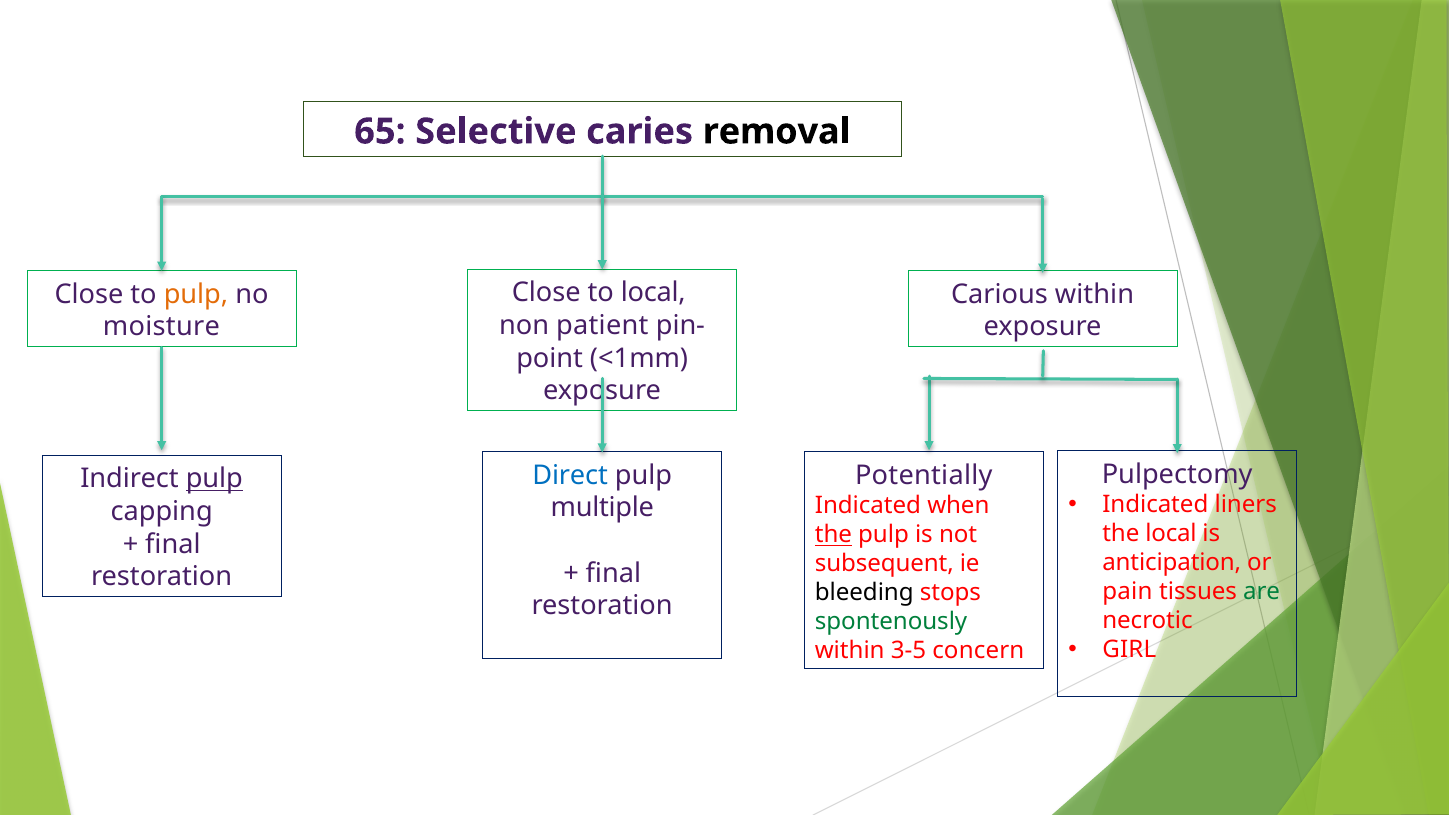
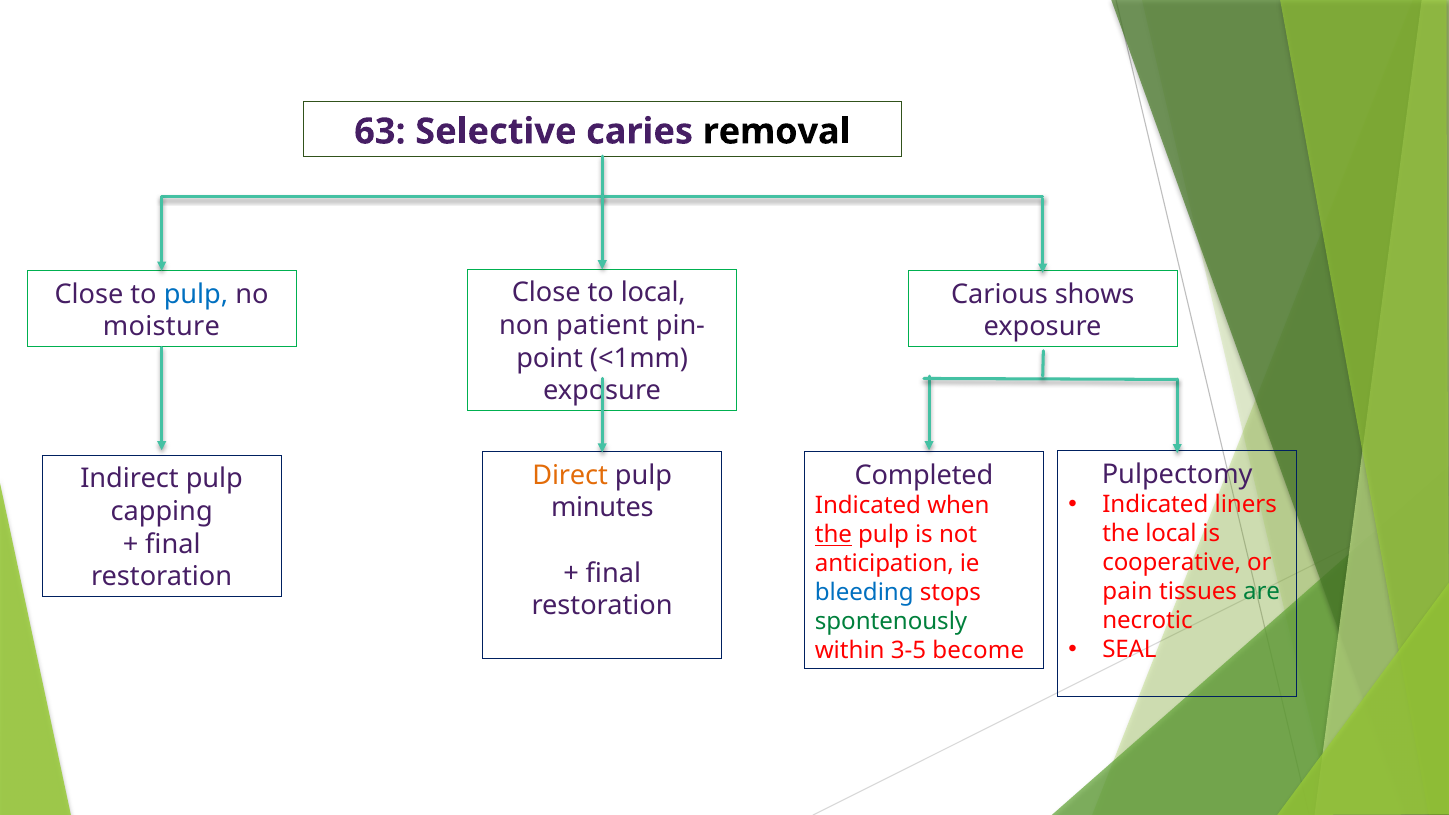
65: 65 -> 63
pulp at (196, 294) colour: orange -> blue
Carious within: within -> shows
Direct colour: blue -> orange
Potentially: Potentially -> Completed
pulp at (214, 479) underline: present -> none
multiple: multiple -> minutes
anticipation: anticipation -> cooperative
subsequent: subsequent -> anticipation
bleeding colour: black -> blue
GIRL: GIRL -> SEAL
concern: concern -> become
